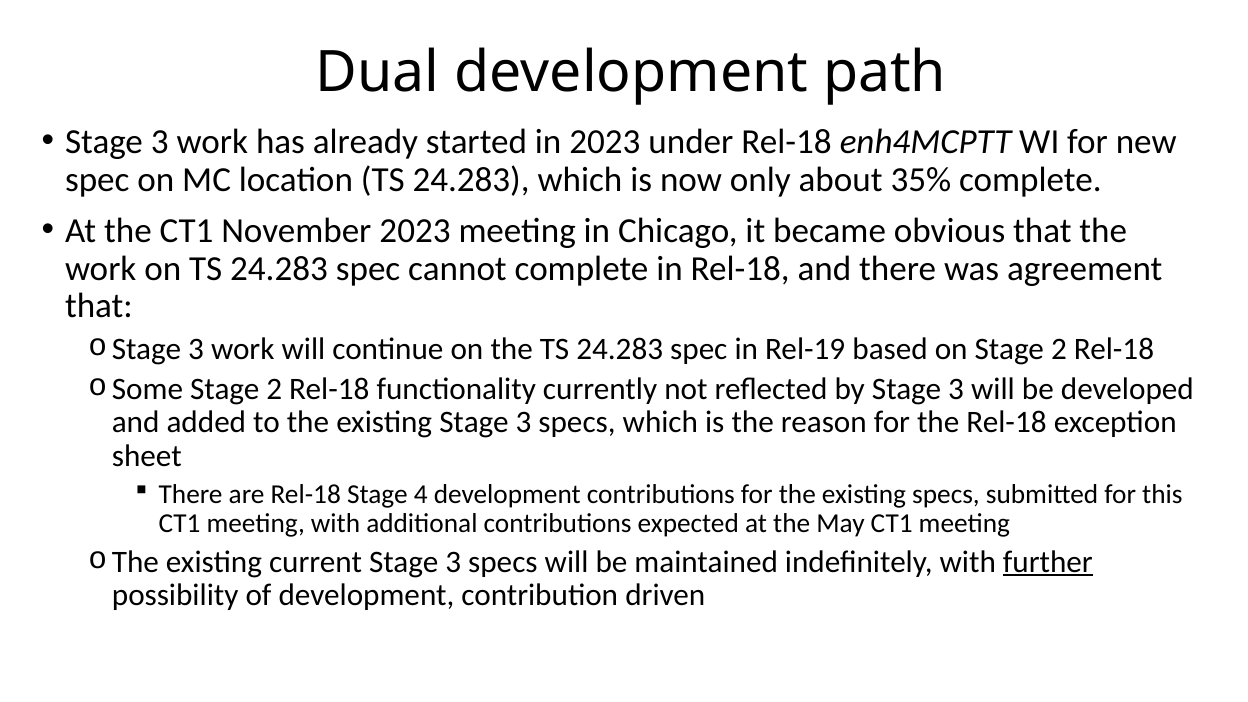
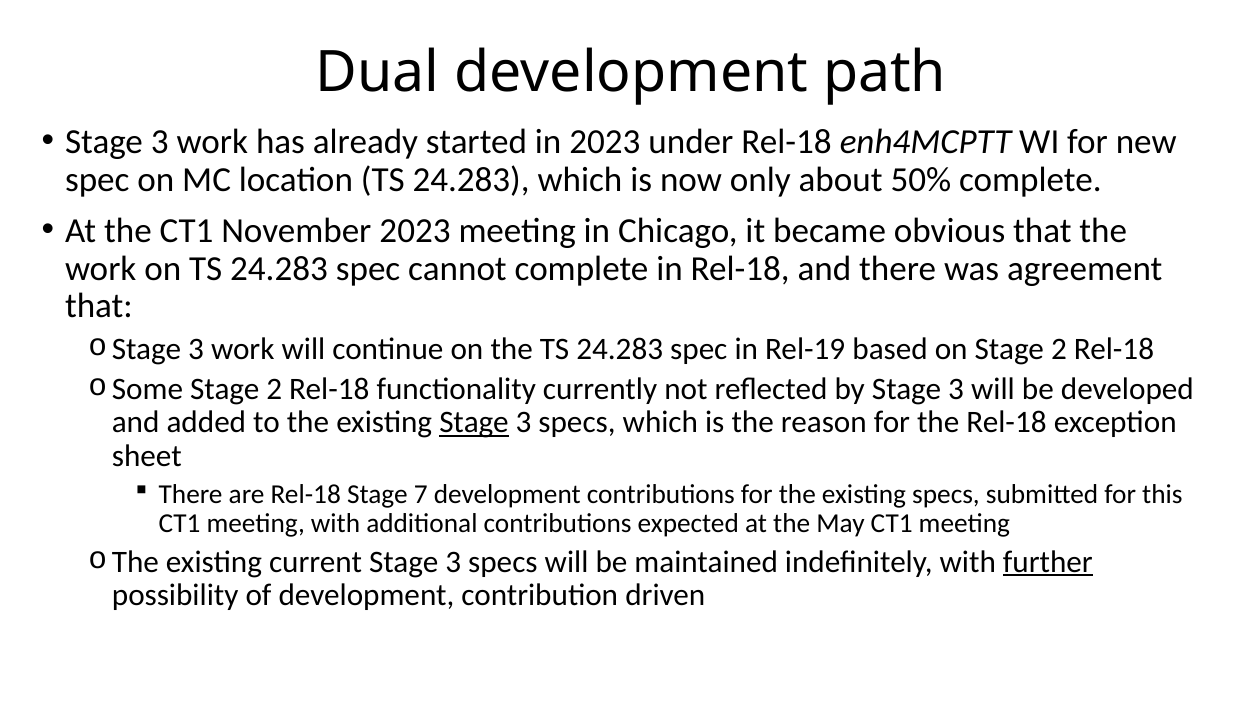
35%: 35% -> 50%
Stage at (474, 423) underline: none -> present
4: 4 -> 7
